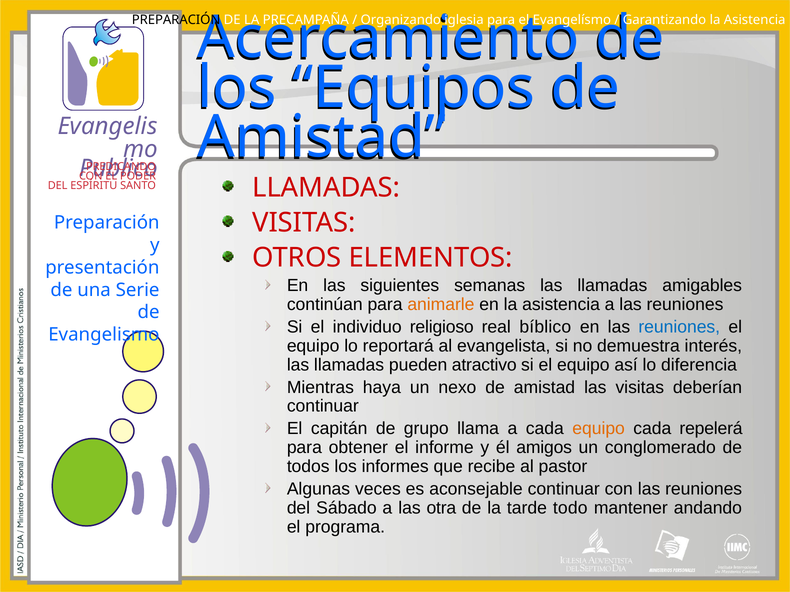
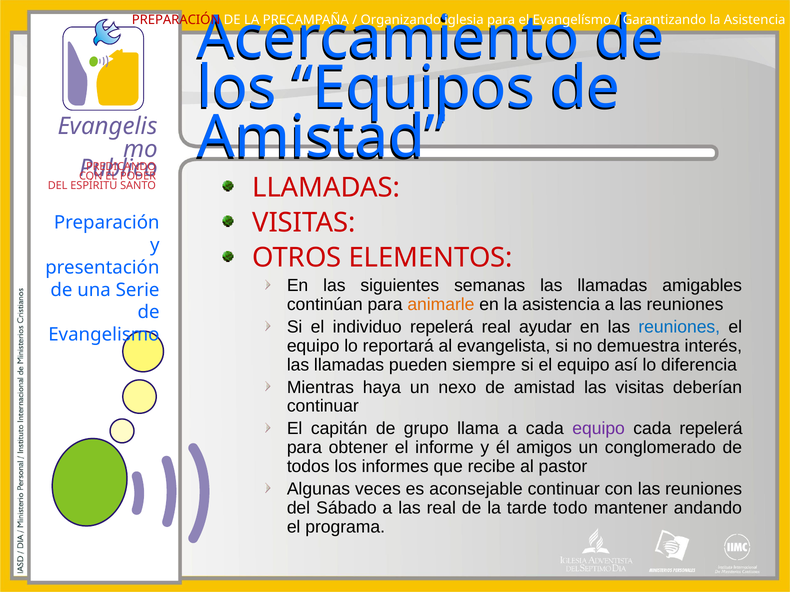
PREPARACIÓN at (176, 20) colour: black -> red
individuo religioso: religioso -> repelerá
bíblico: bíblico -> ayudar
atractivo: atractivo -> siempre
equipo at (599, 429) colour: orange -> purple
las otra: otra -> real
